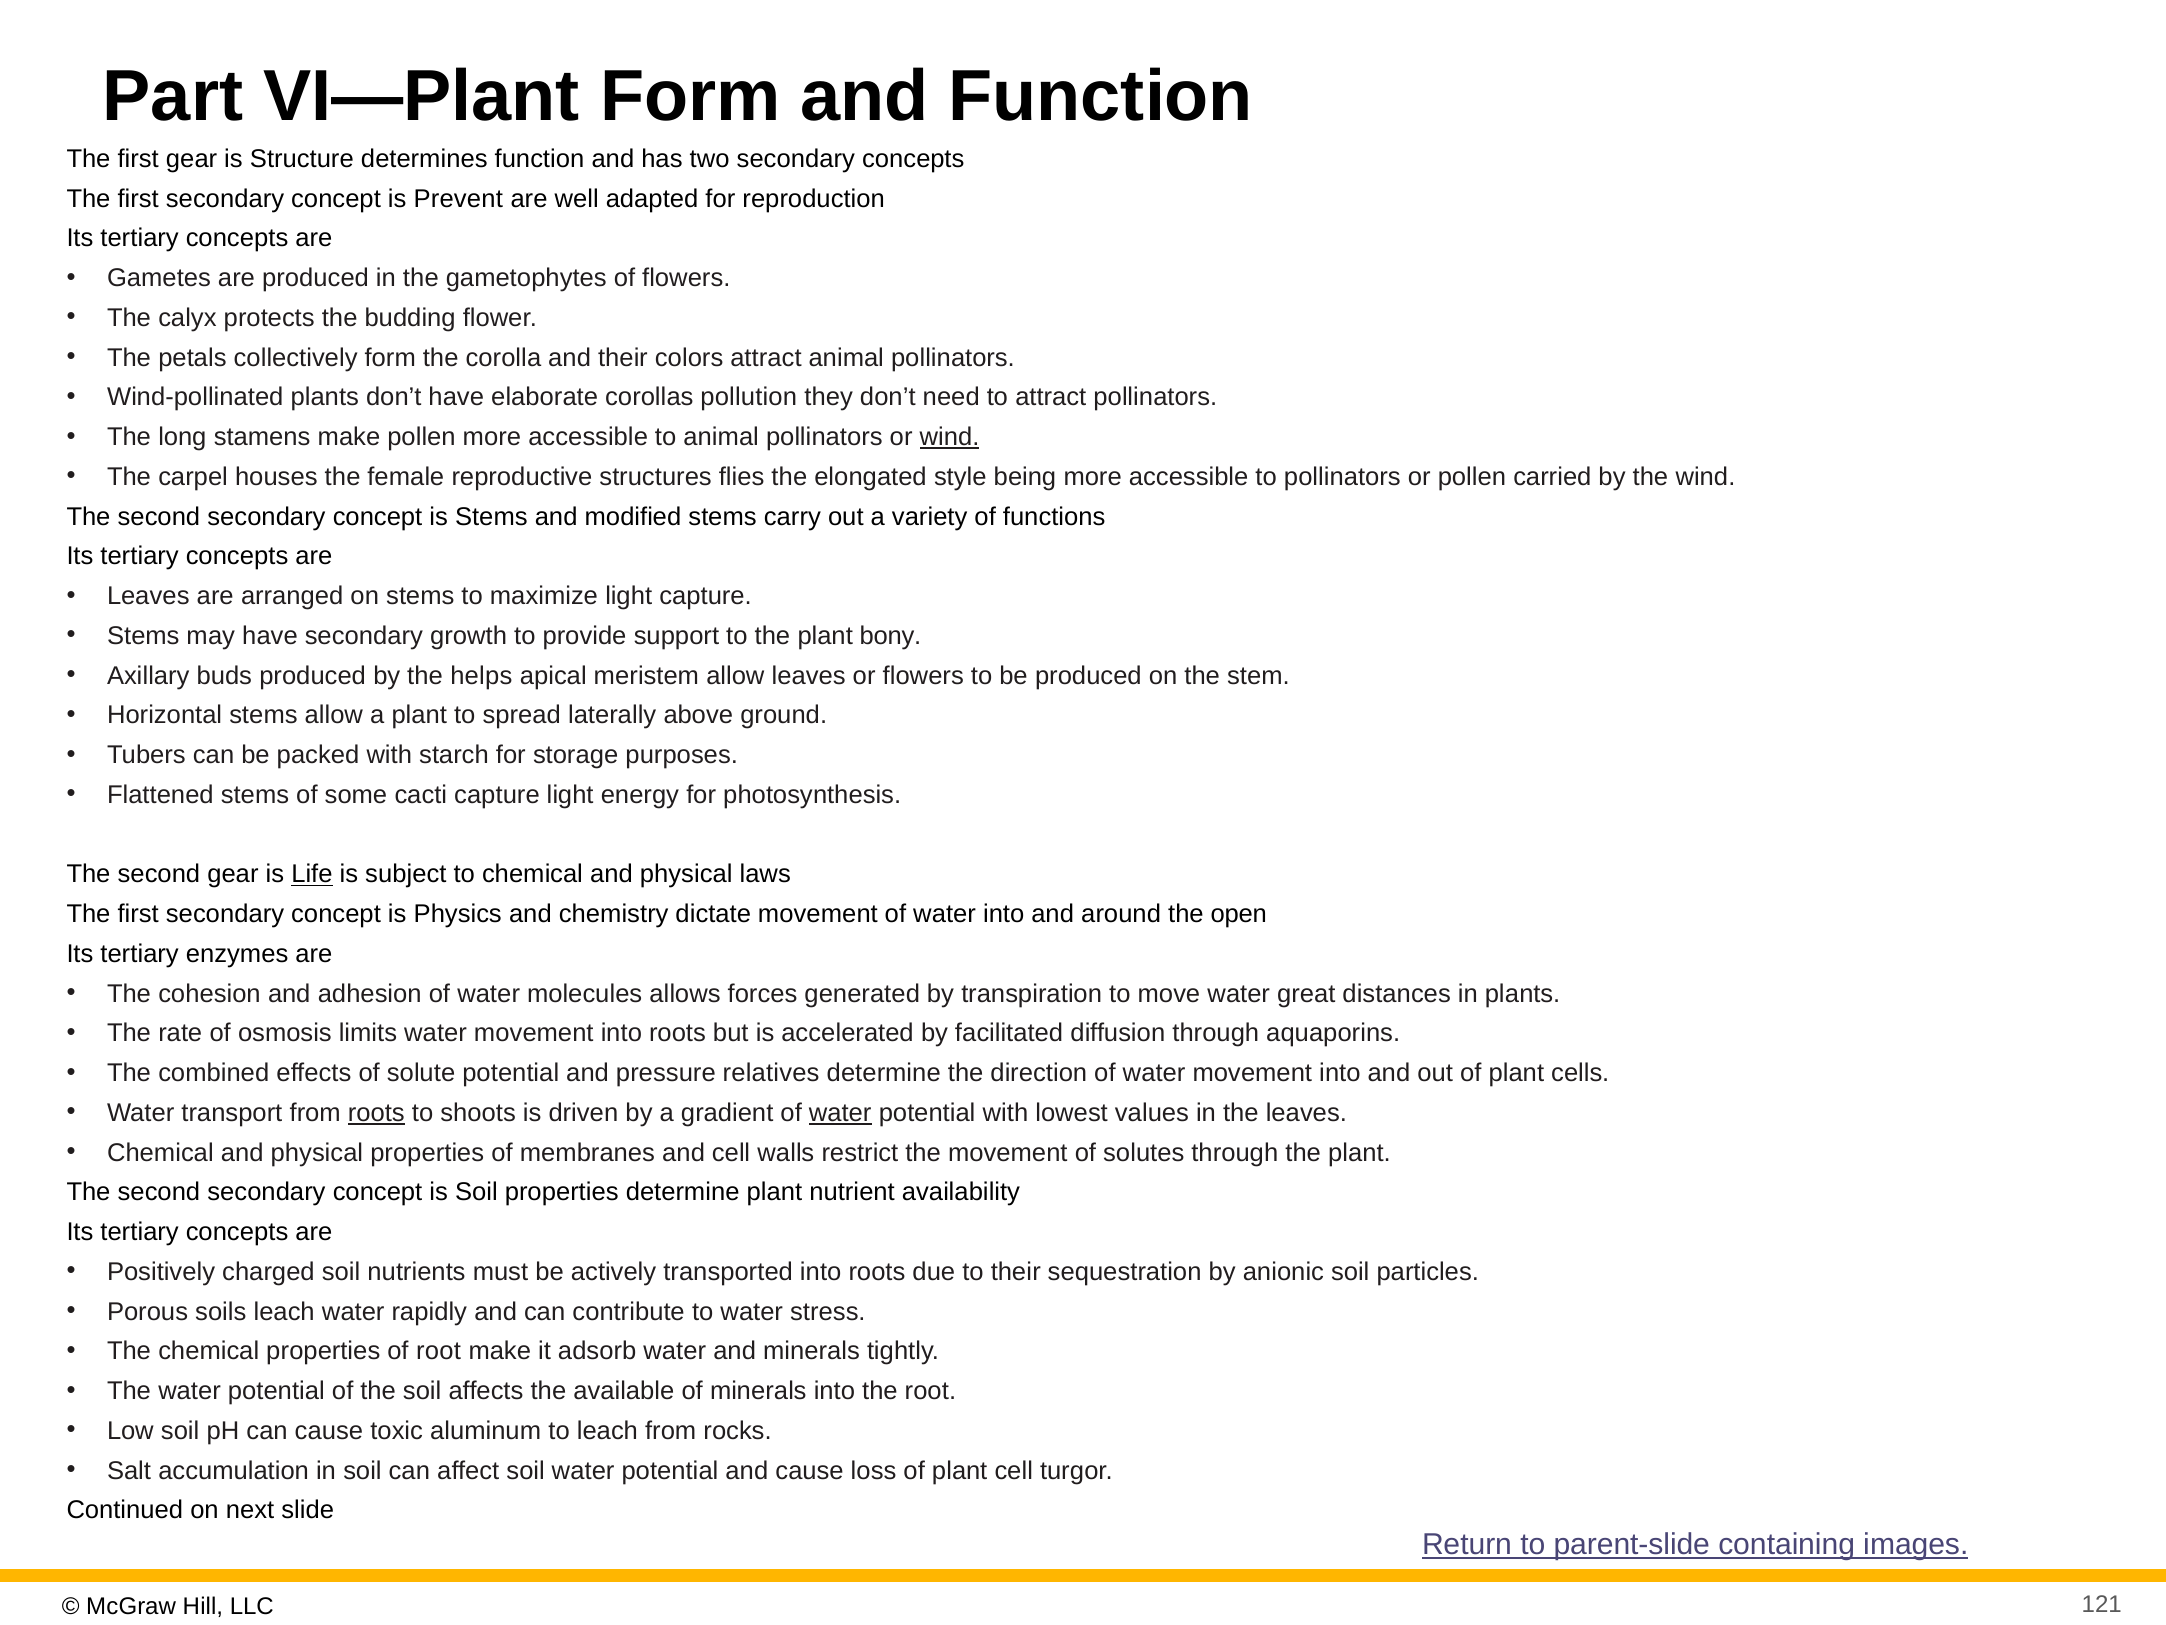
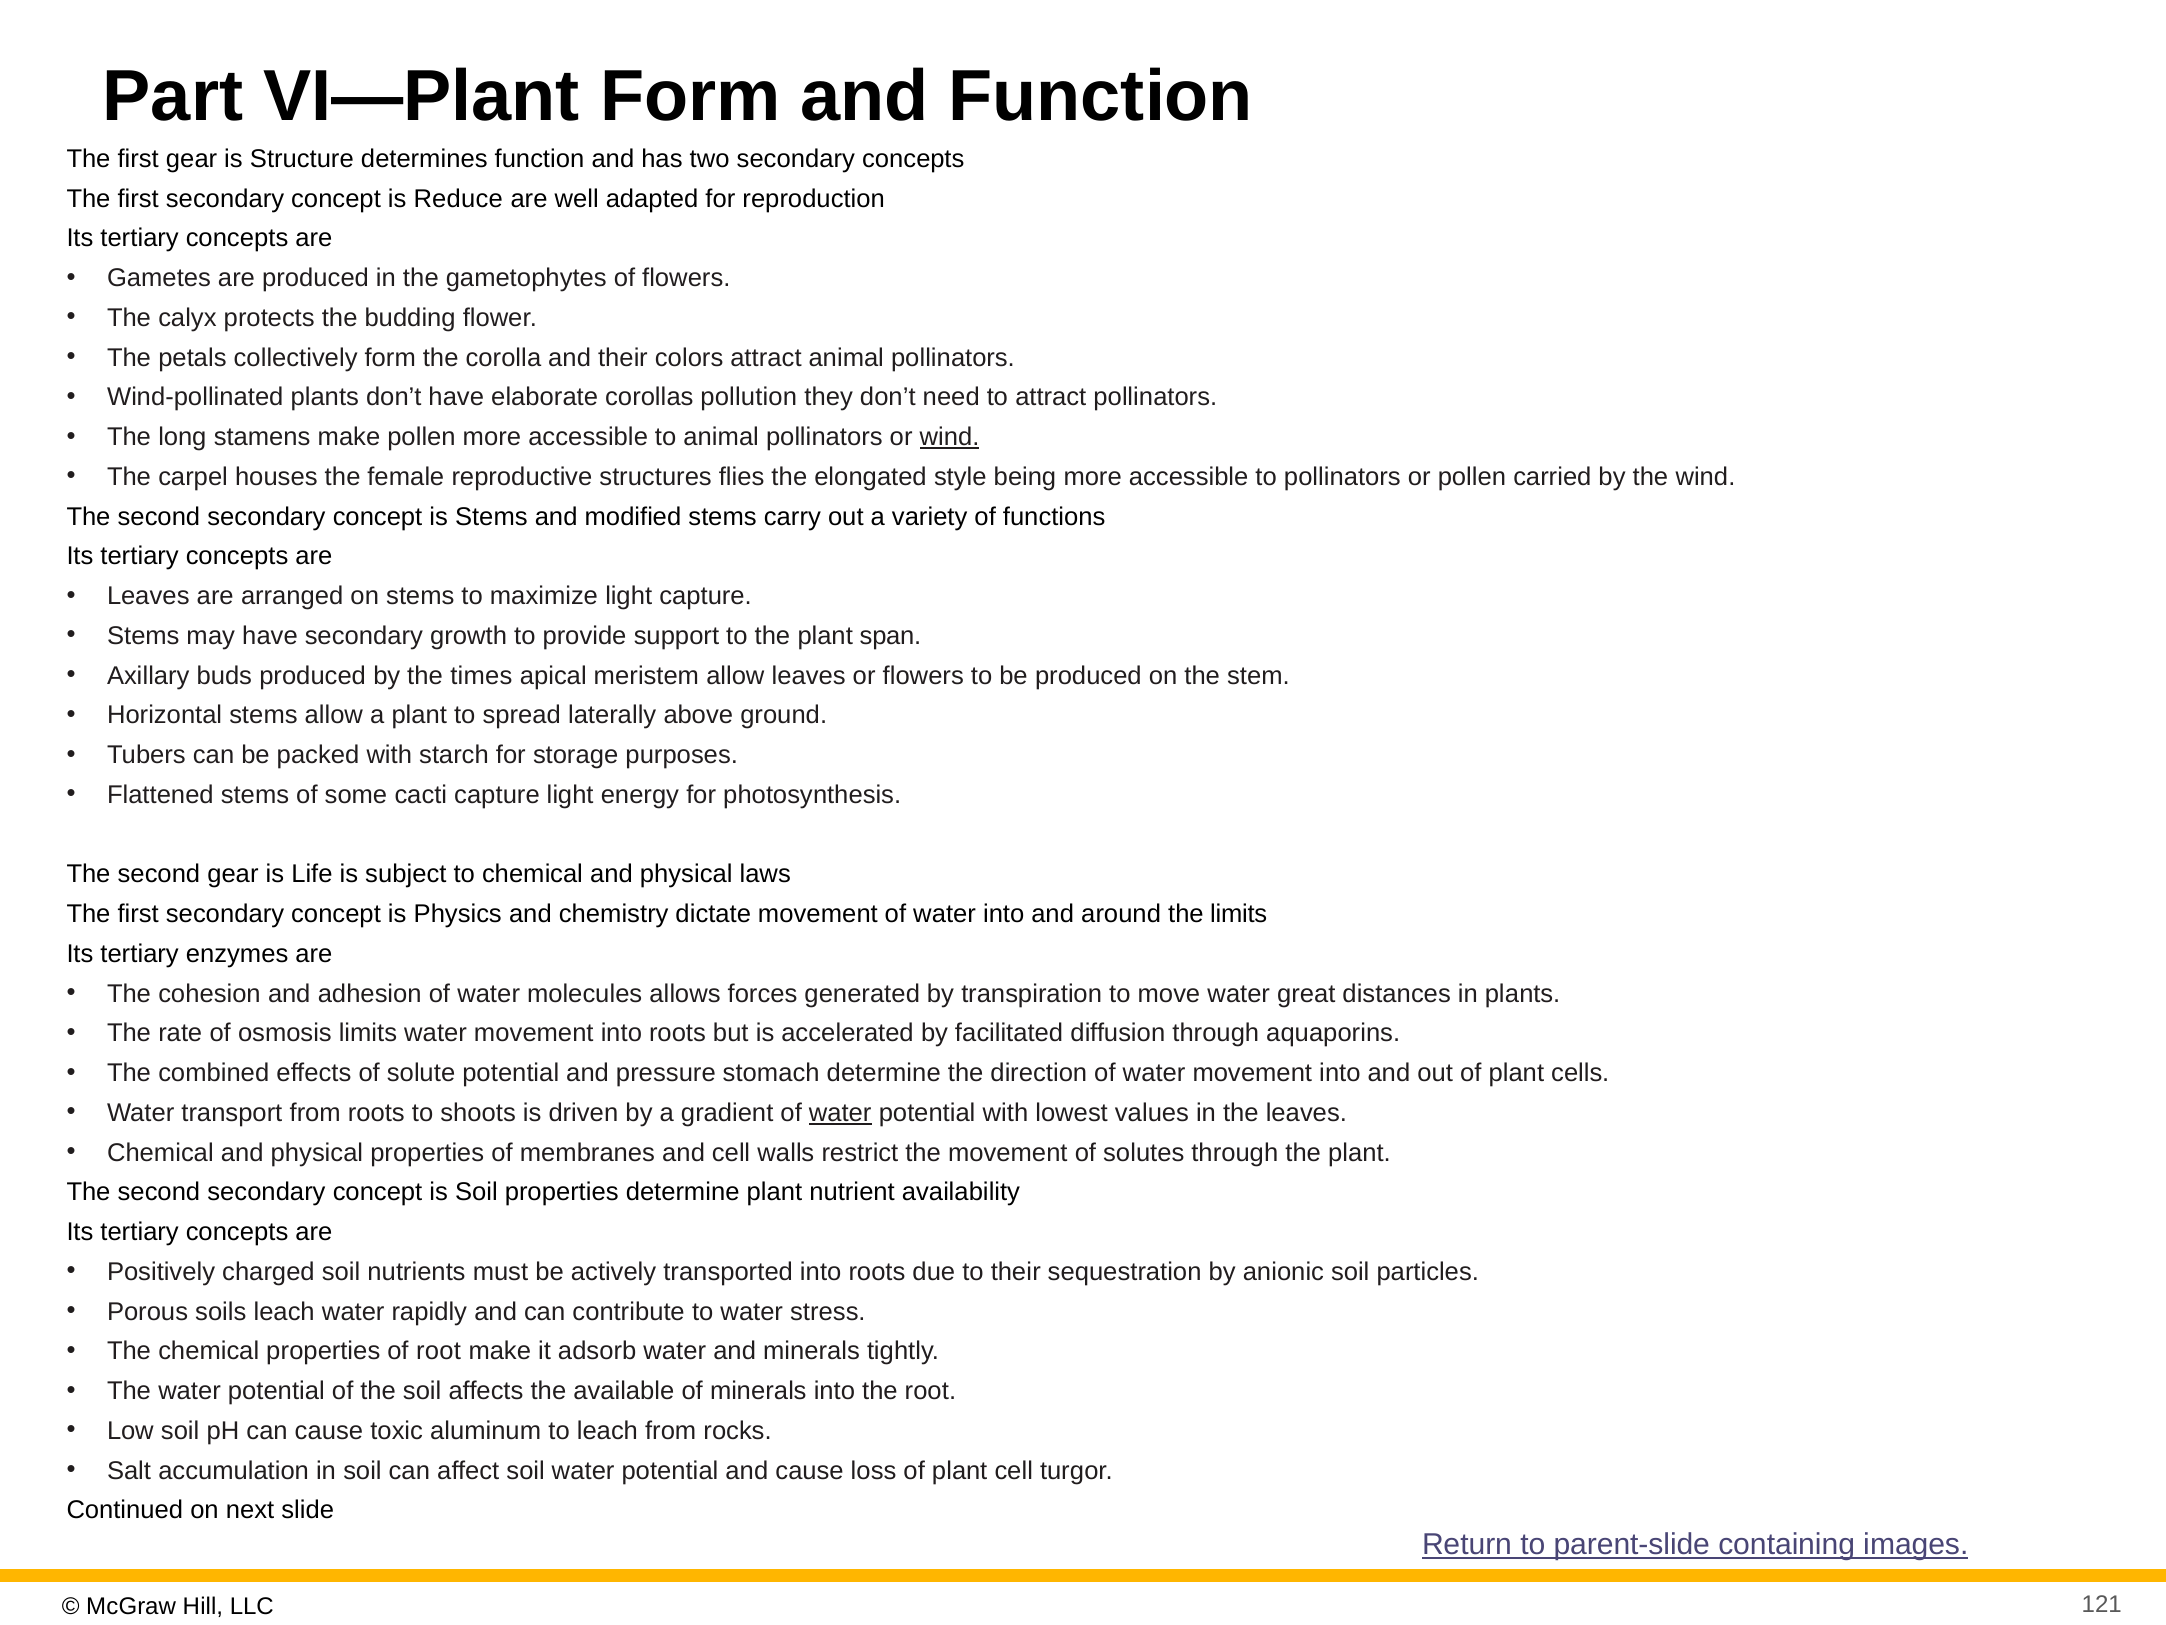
Prevent: Prevent -> Reduce
bony: bony -> span
helps: helps -> times
Life underline: present -> none
the open: open -> limits
relatives: relatives -> stomach
roots at (376, 1113) underline: present -> none
